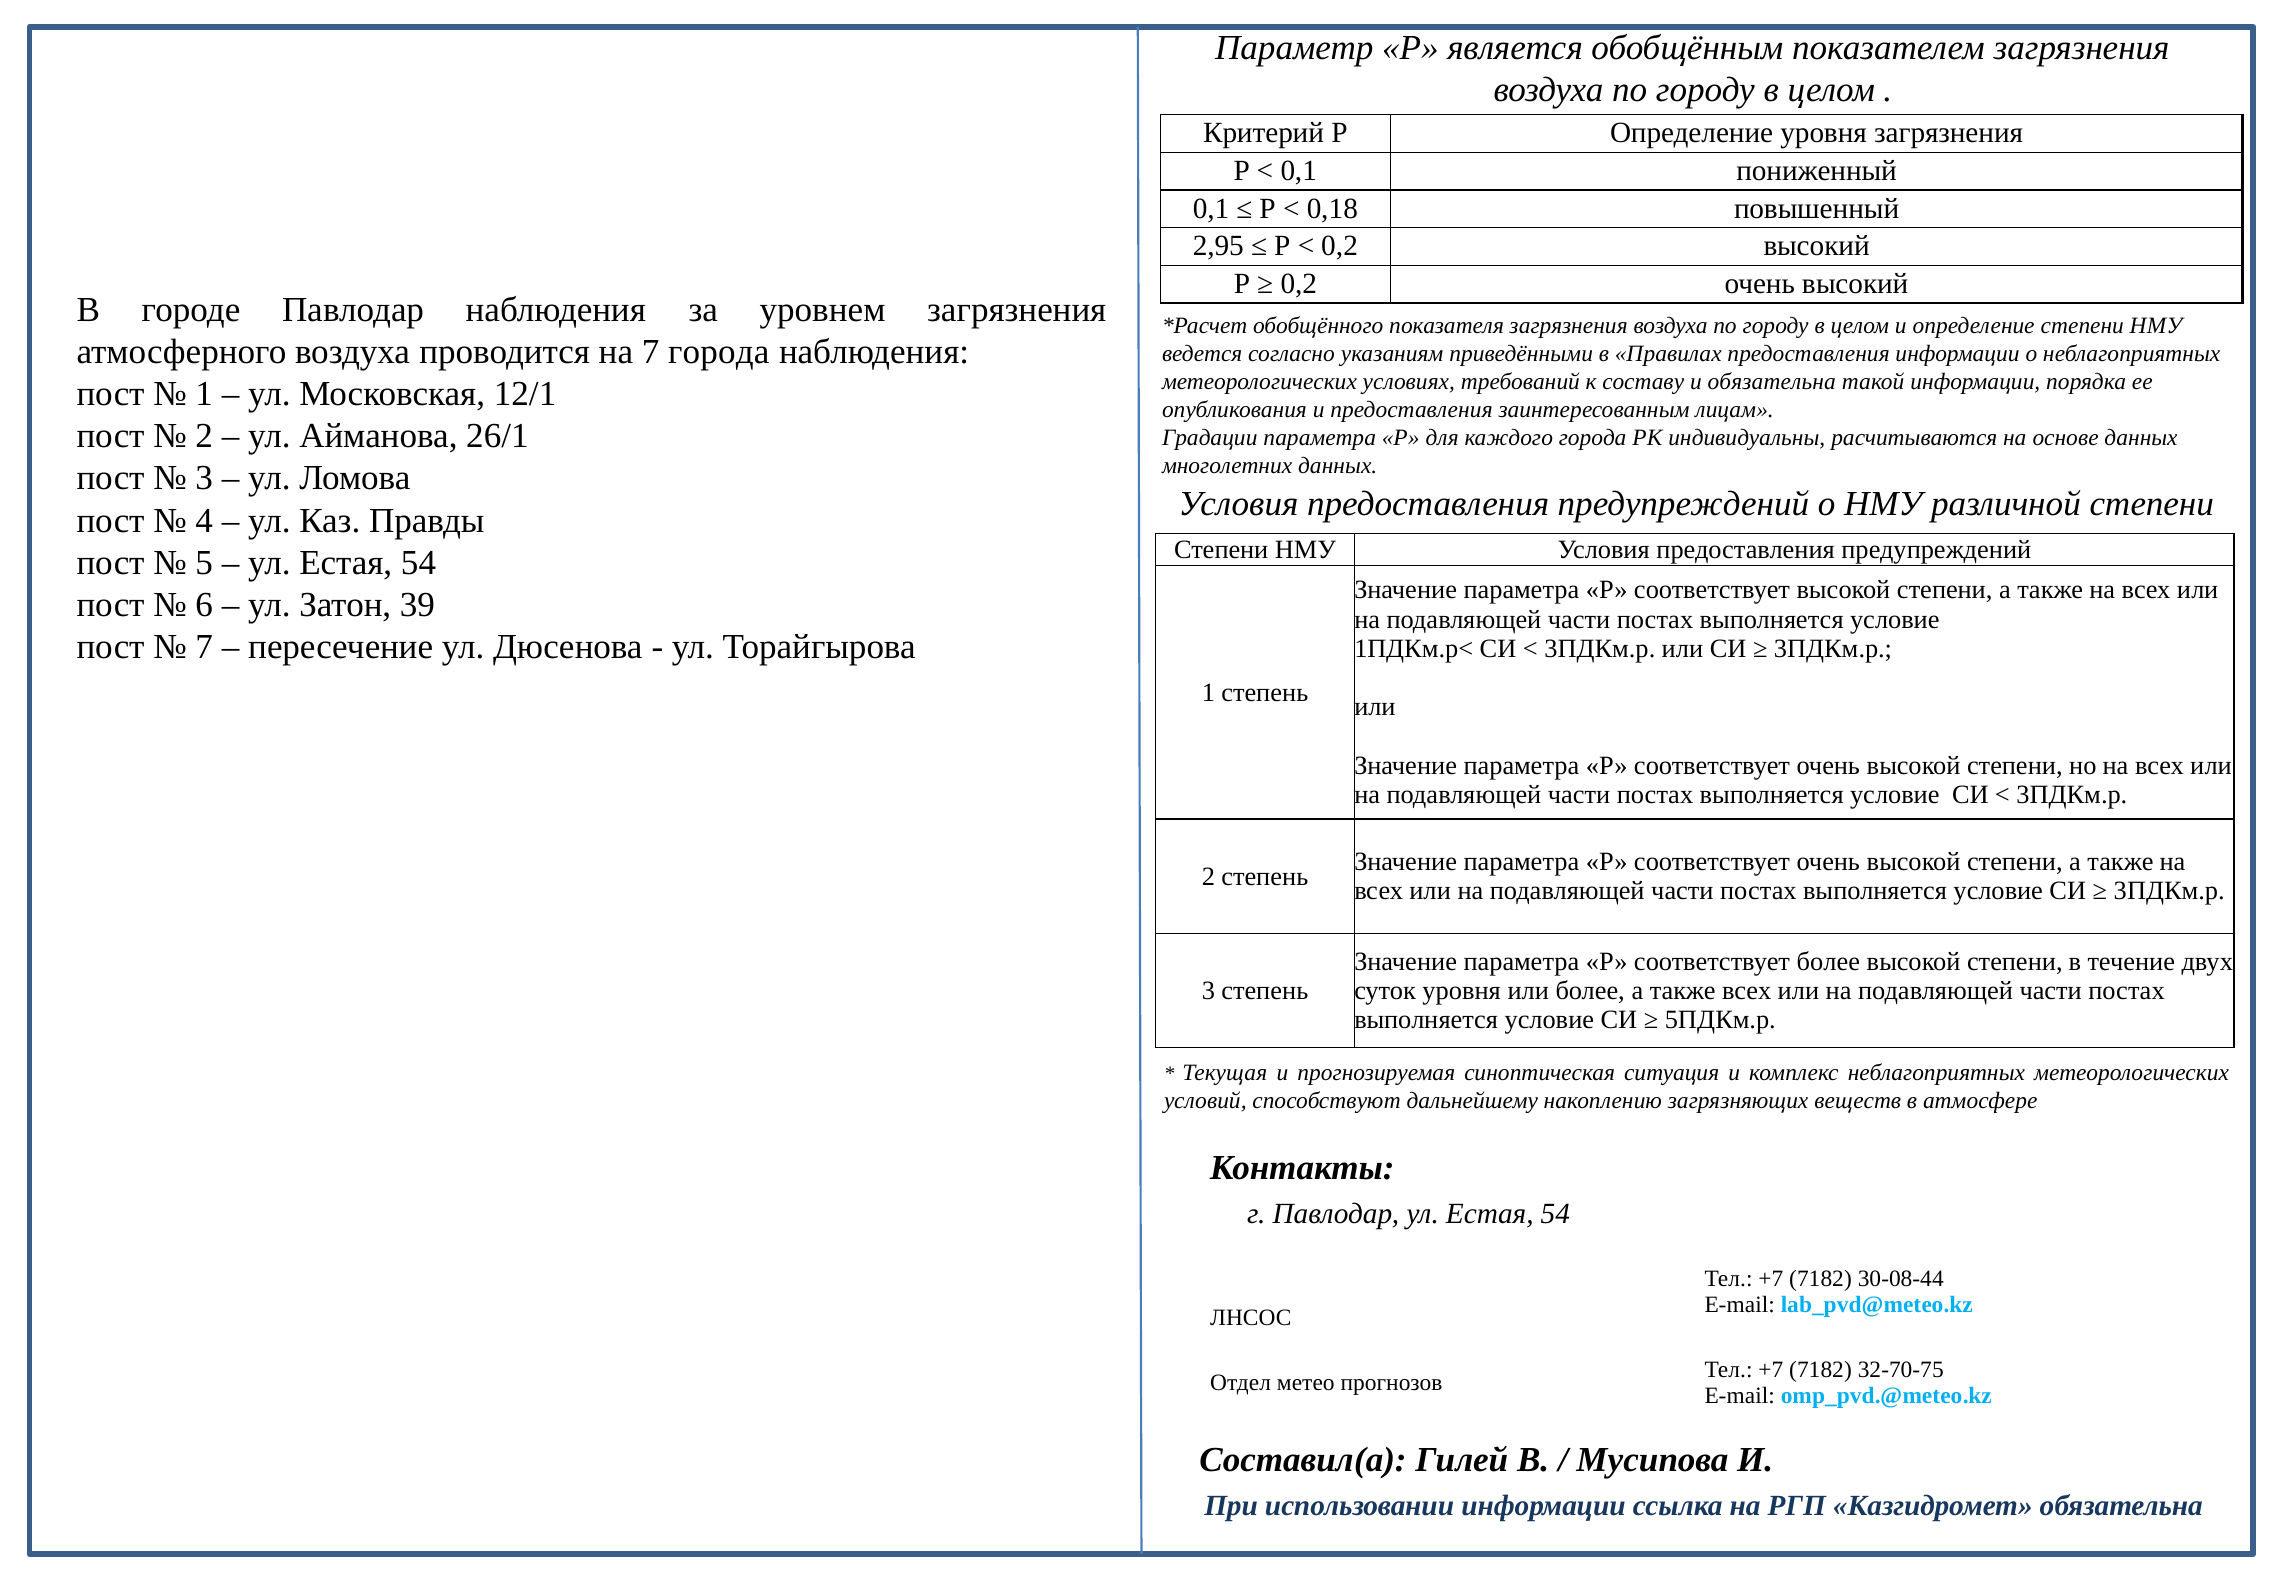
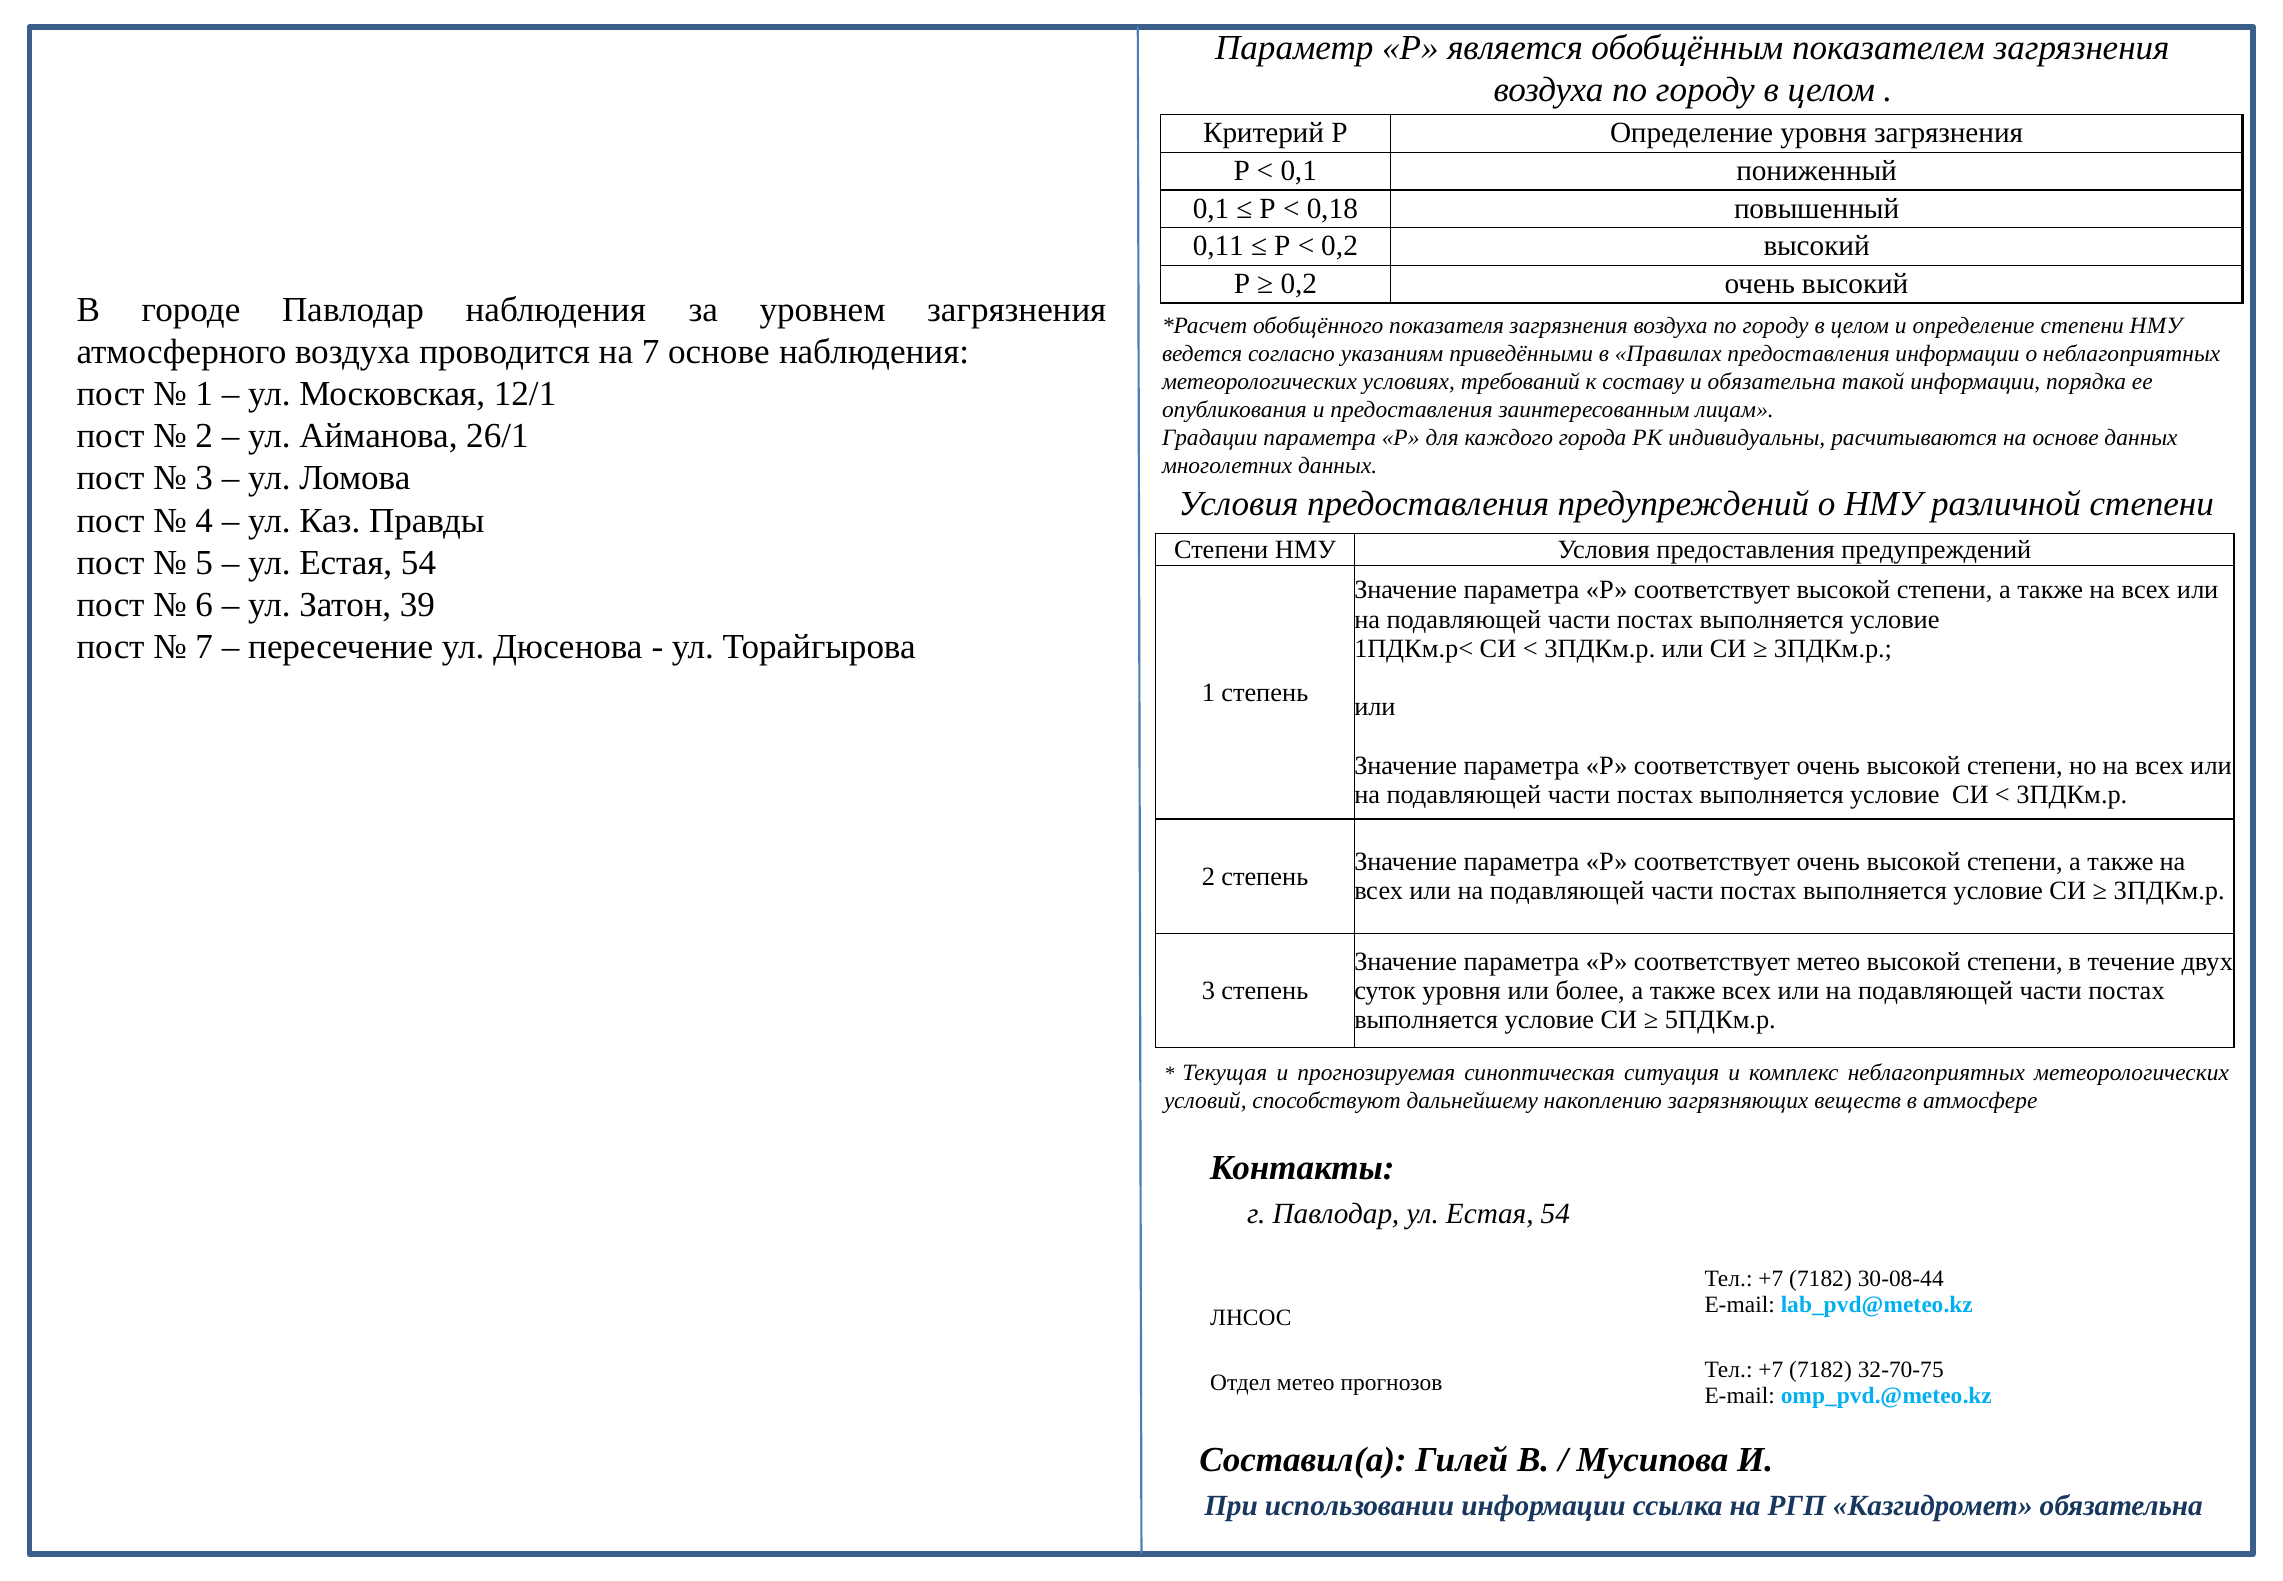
2,95: 2,95 -> 0,11
7 города: города -> основе
соответствует более: более -> метео
